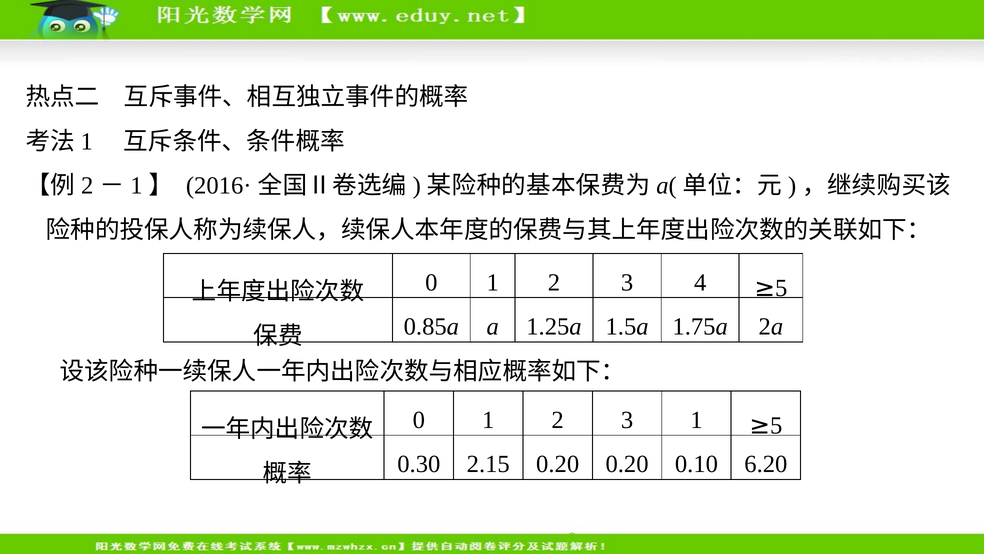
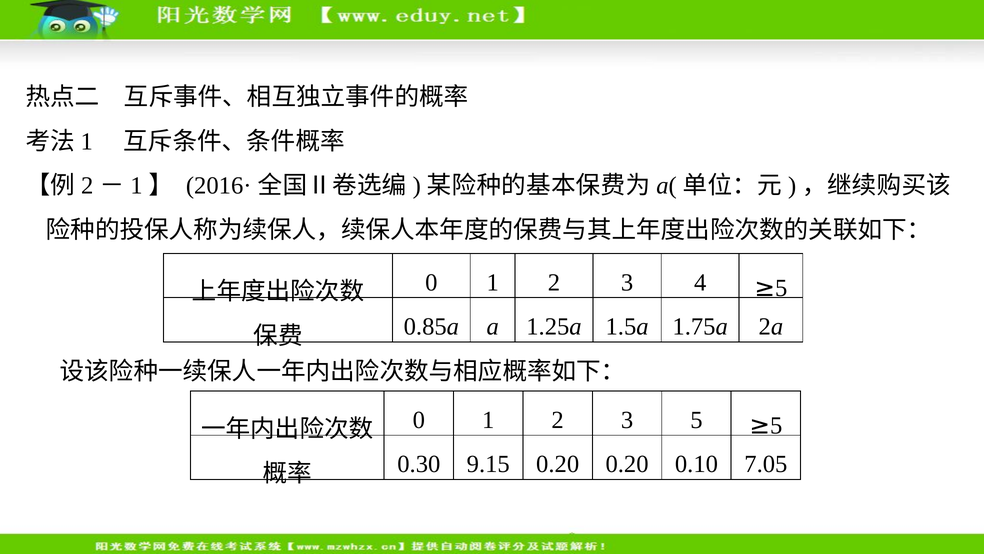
3 1: 1 -> 5
2.15: 2.15 -> 9.15
6.20: 6.20 -> 7.05
